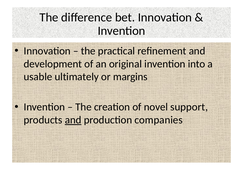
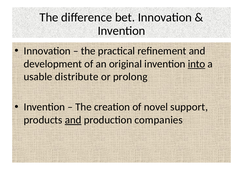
into underline: none -> present
ultimately: ultimately -> distribute
margins: margins -> prolong
